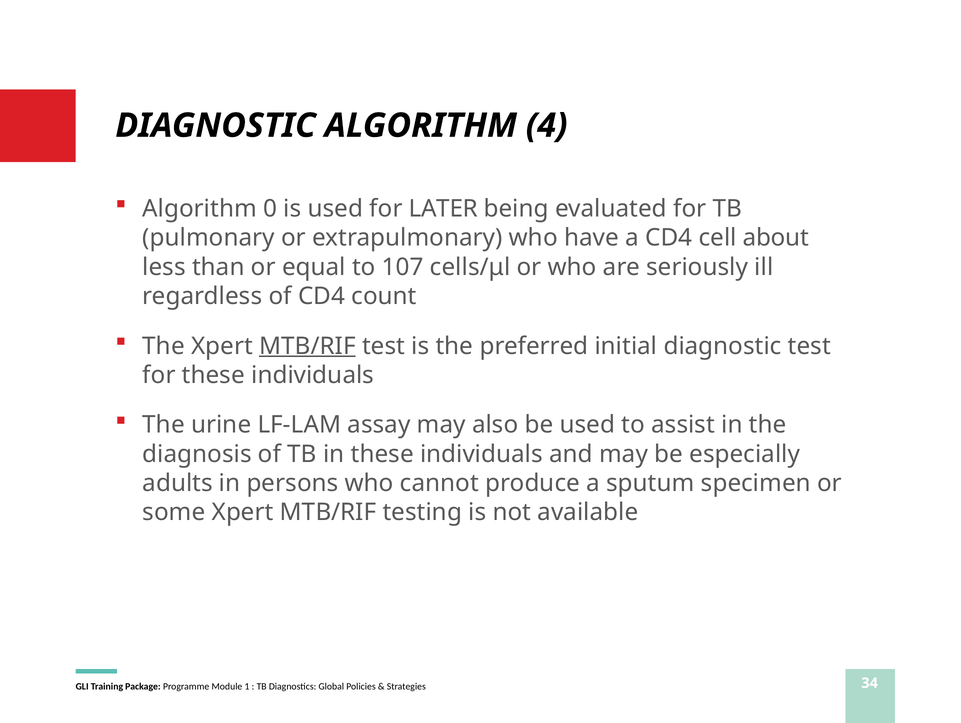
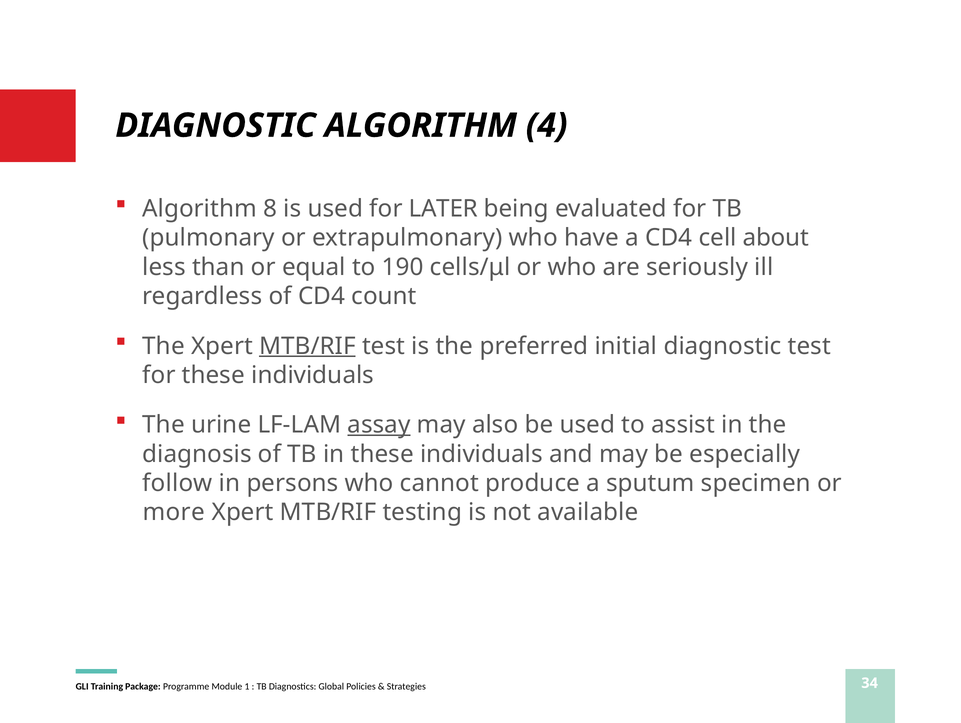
0: 0 -> 8
107: 107 -> 190
assay underline: none -> present
adults: adults -> follow
some: some -> more
